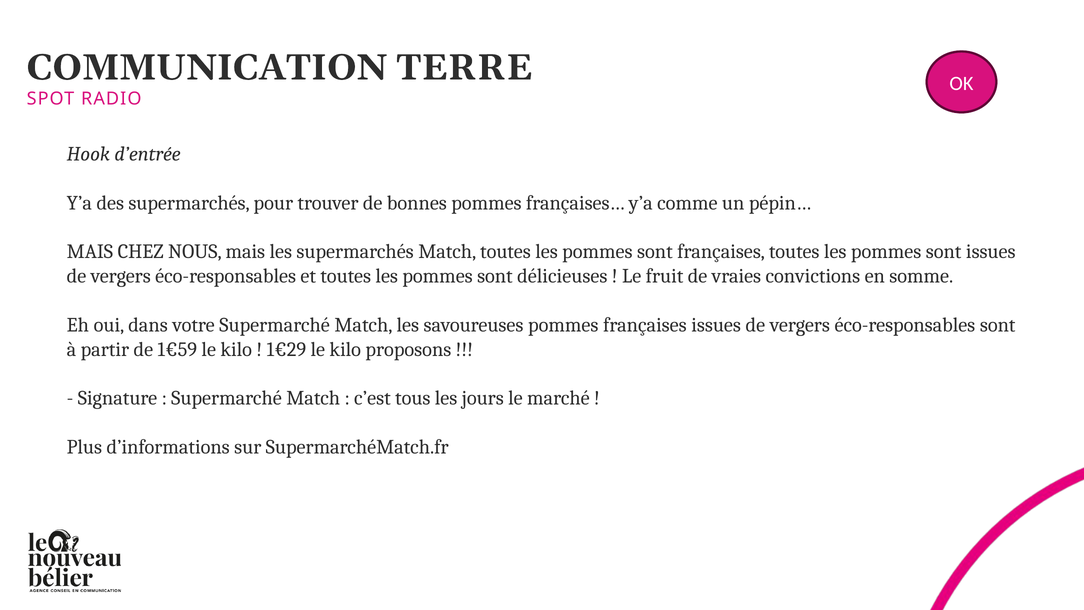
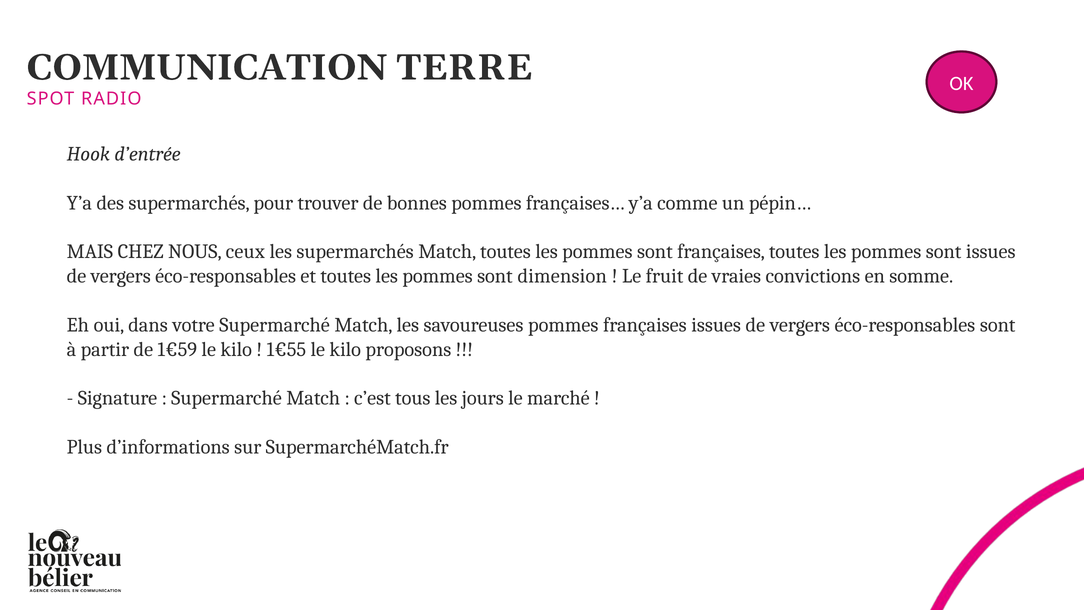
NOUS mais: mais -> ceux
délicieuses: délicieuses -> dimension
1€29: 1€29 -> 1€55
